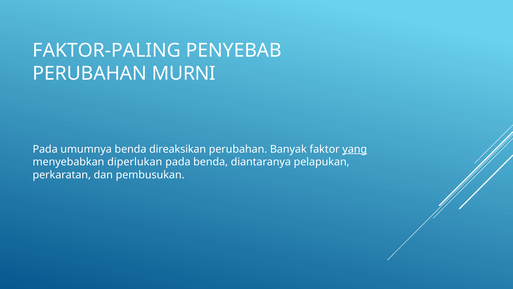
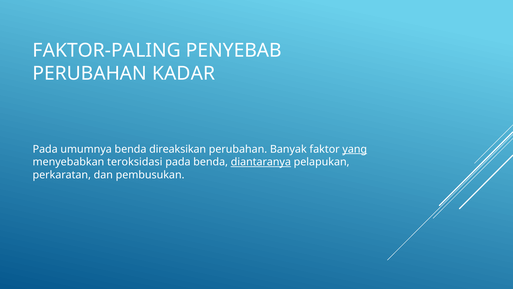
MURNI: MURNI -> KADAR
diperlukan: diperlukan -> teroksidasi
diantaranya underline: none -> present
